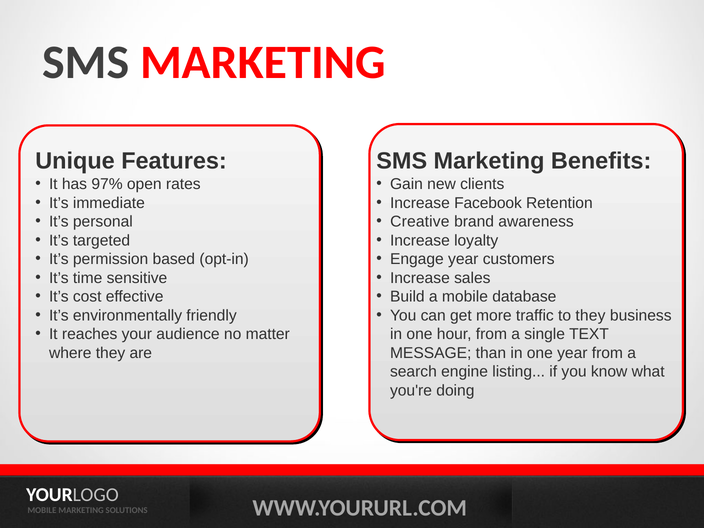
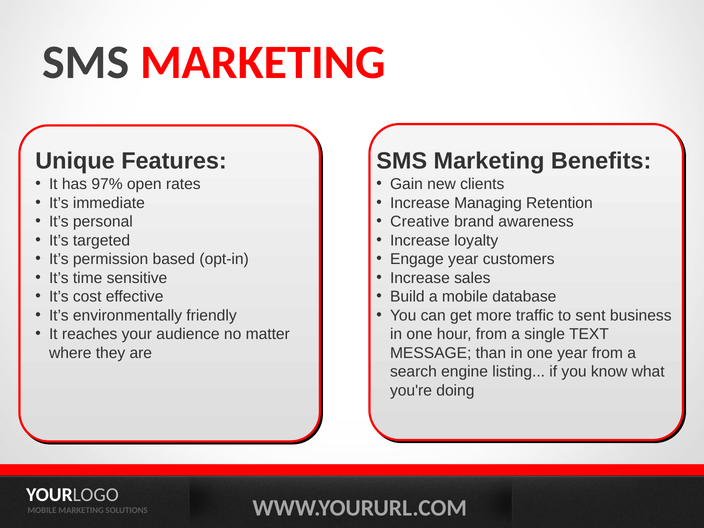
Facebook: Facebook -> Managing
to they: they -> sent
